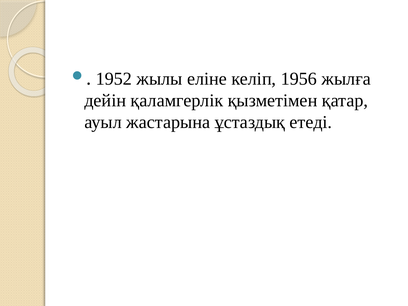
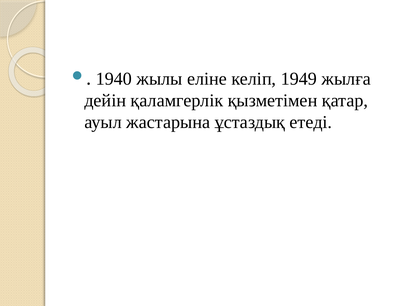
1952: 1952 -> 1940
1956: 1956 -> 1949
